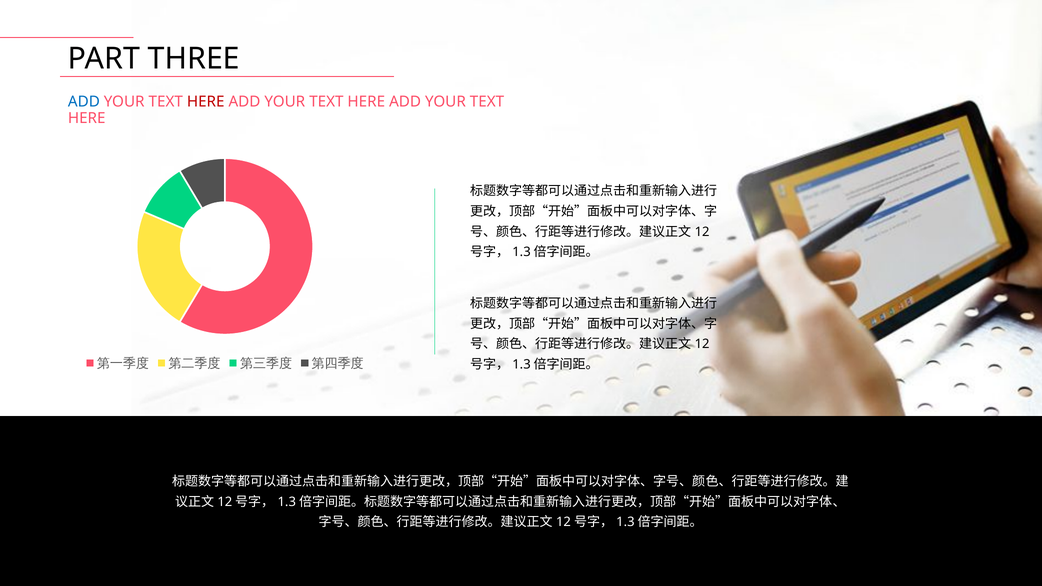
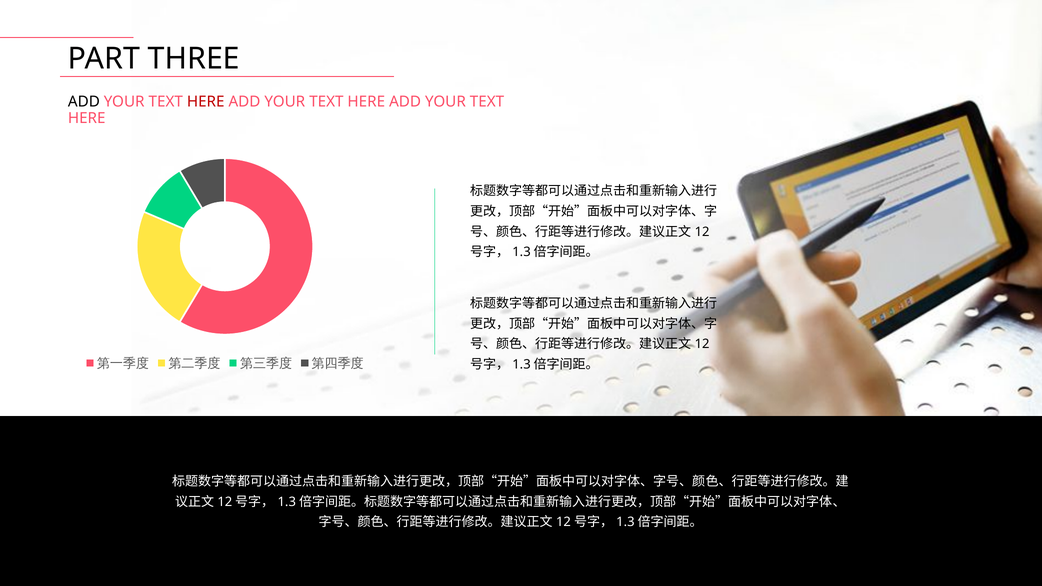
ADD at (84, 102) colour: blue -> black
